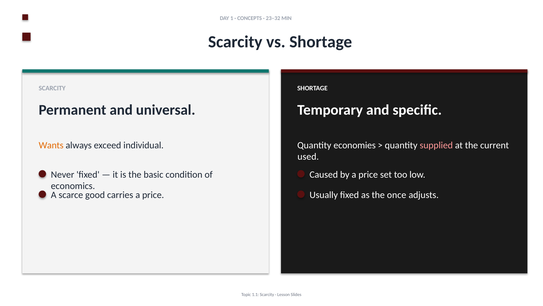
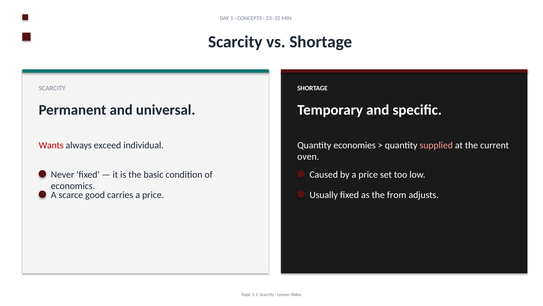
Wants colour: orange -> red
used: used -> oven
once: once -> from
